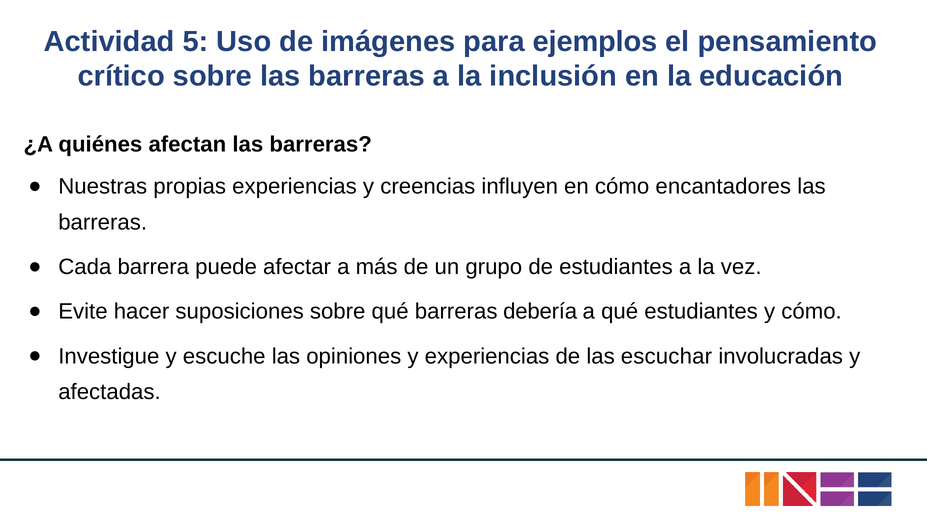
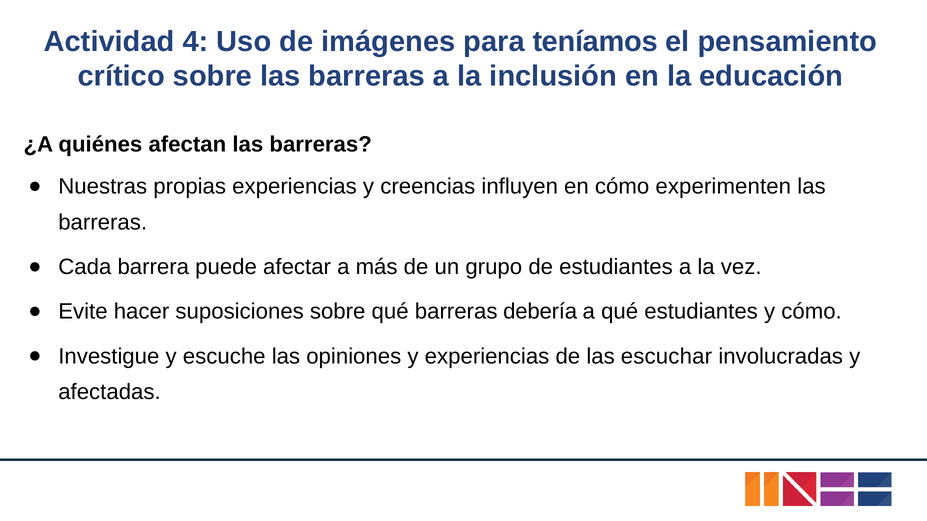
5: 5 -> 4
ejemplos: ejemplos -> teníamos
encantadores: encantadores -> experimenten
